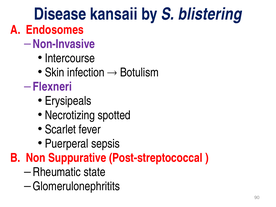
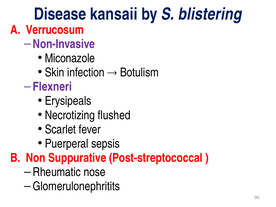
Endosomes: Endosomes -> Verrucosum
Intercourse: Intercourse -> Miconazole
spotted: spotted -> flushed
state: state -> nose
